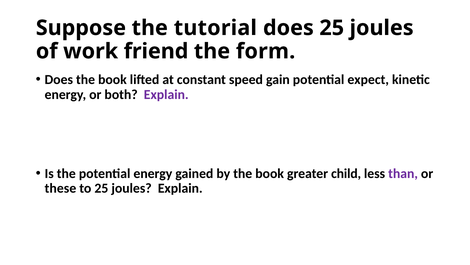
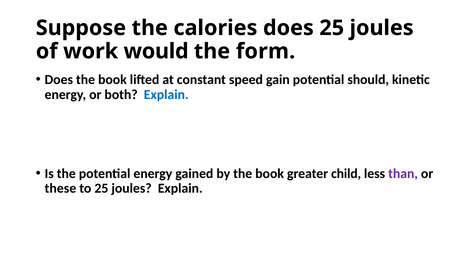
tutorial: tutorial -> calories
friend: friend -> would
expect: expect -> should
Explain at (166, 94) colour: purple -> blue
